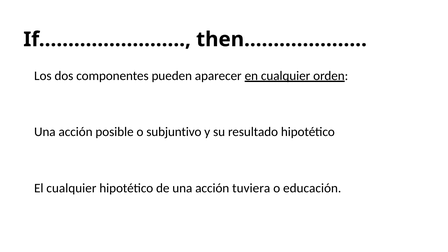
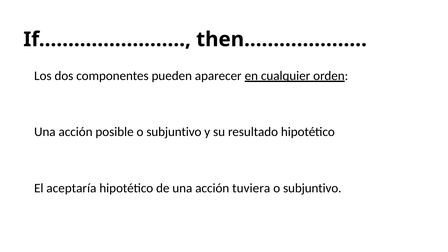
El cualquier: cualquier -> aceptaría
educación at (312, 188): educación -> subjuntivo
